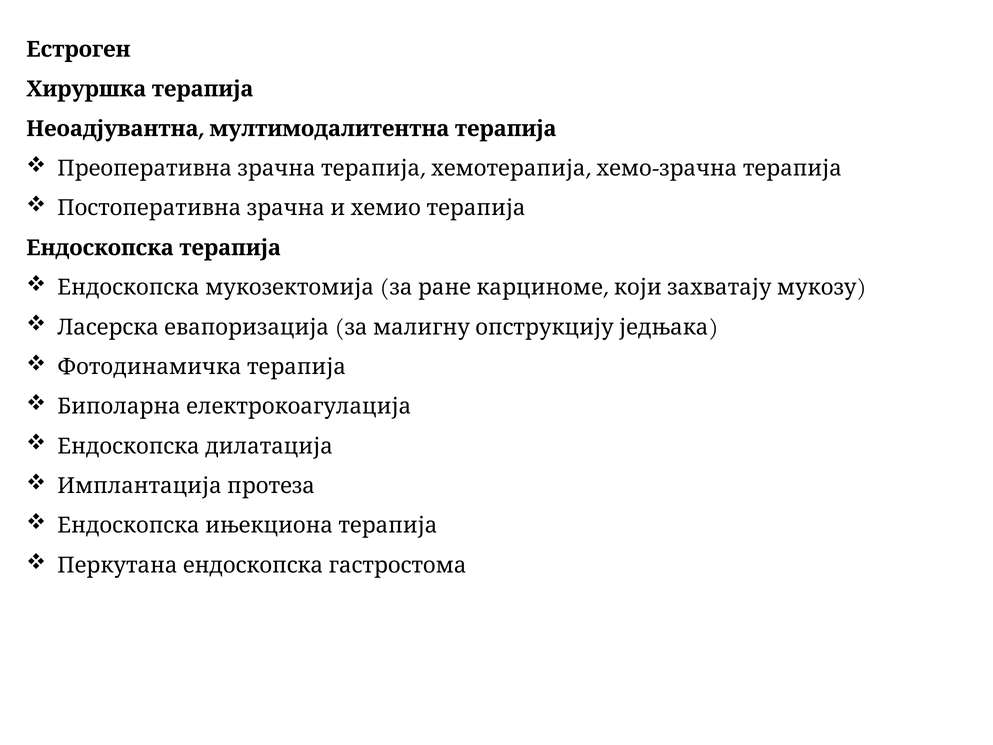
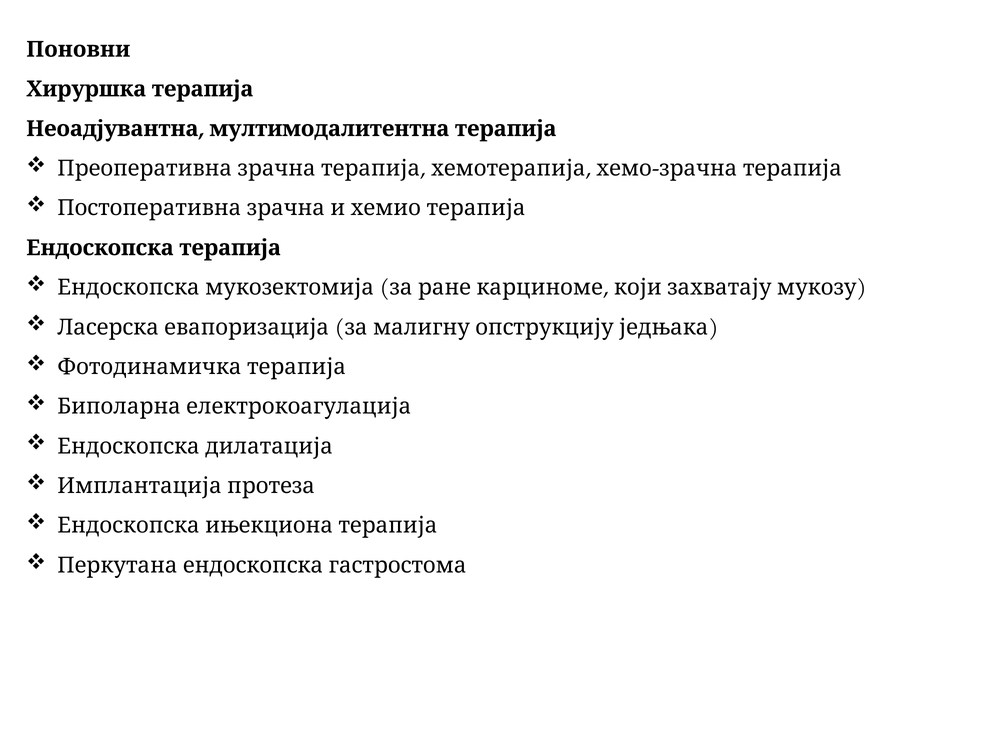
Естроген: Естроген -> Поновни
